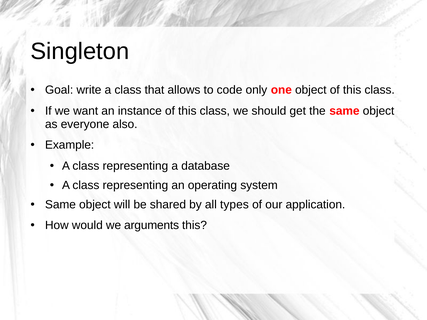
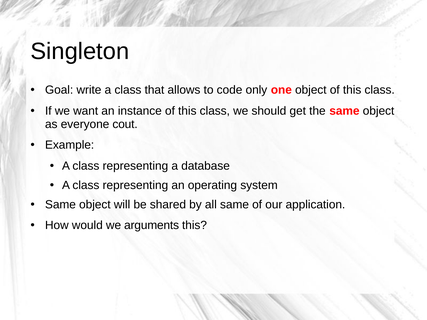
also: also -> cout
all types: types -> same
